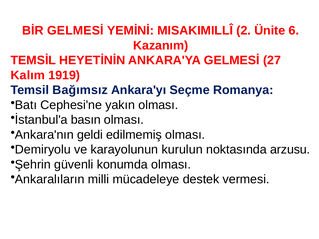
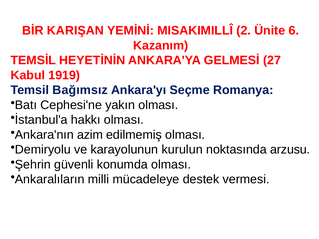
BİR GELMESİ: GELMESİ -> KARIŞAN
Kalım: Kalım -> Kabul
basın: basın -> hakkı
geldi: geldi -> azim
